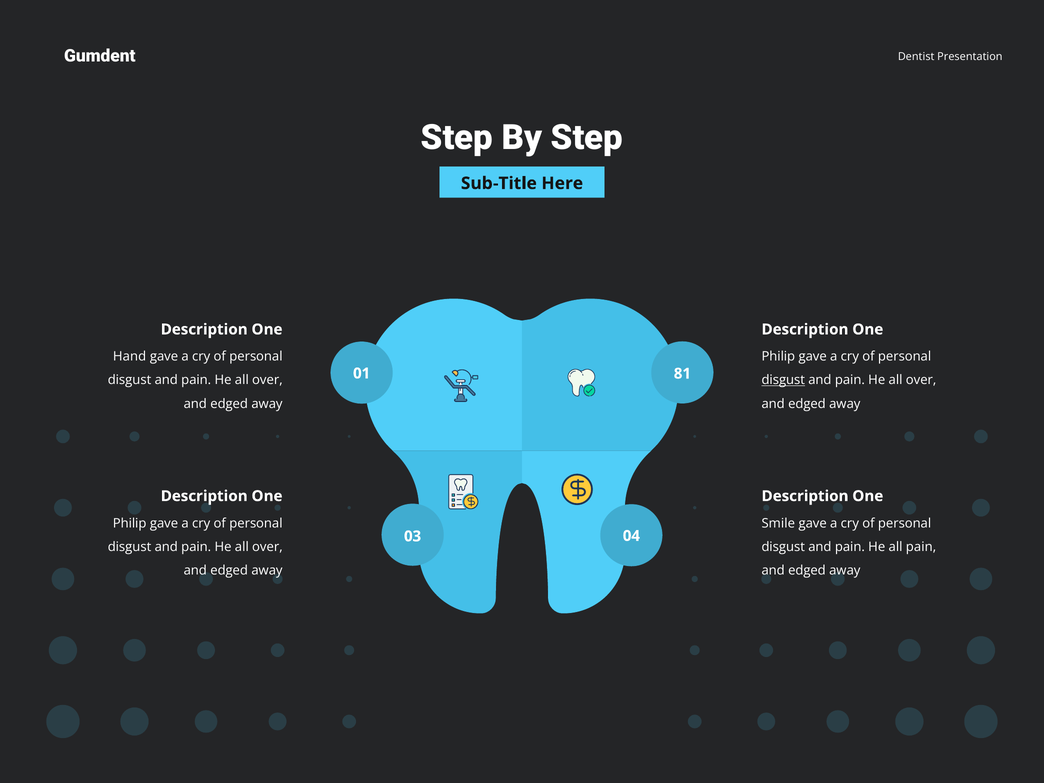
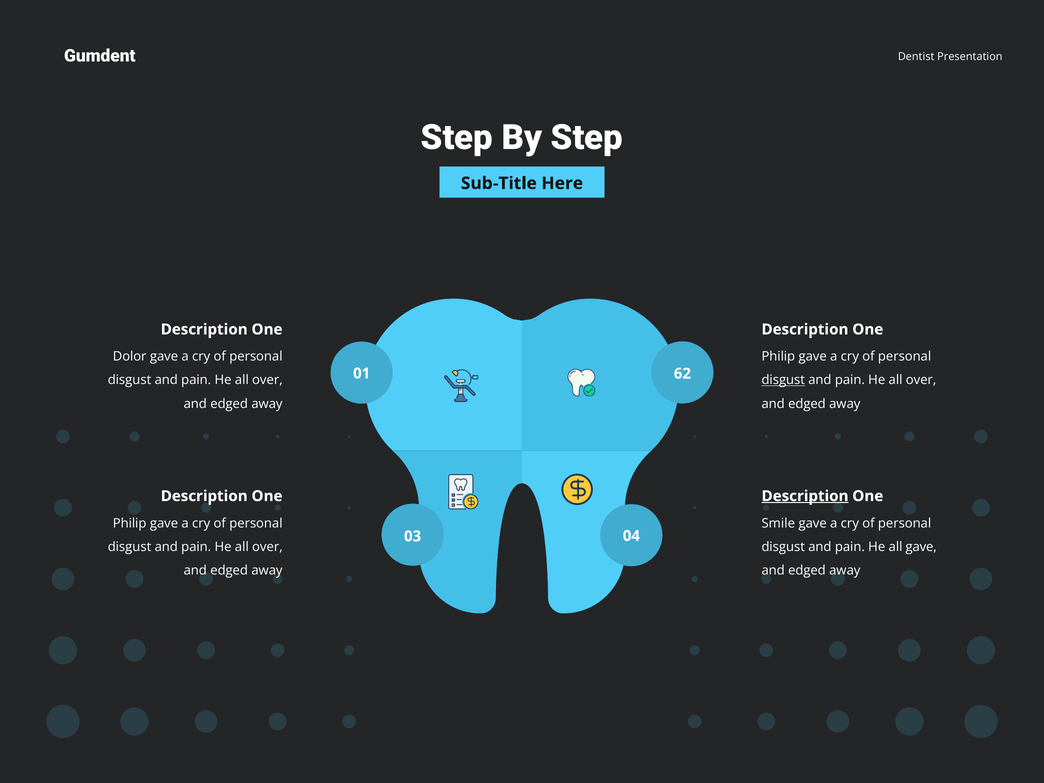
Hand: Hand -> Dolor
81: 81 -> 62
Description at (805, 496) underline: none -> present
all pain: pain -> gave
